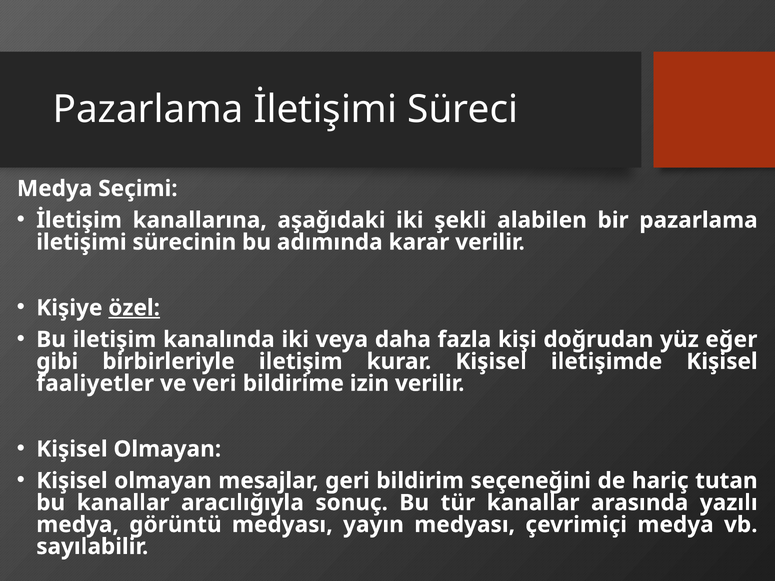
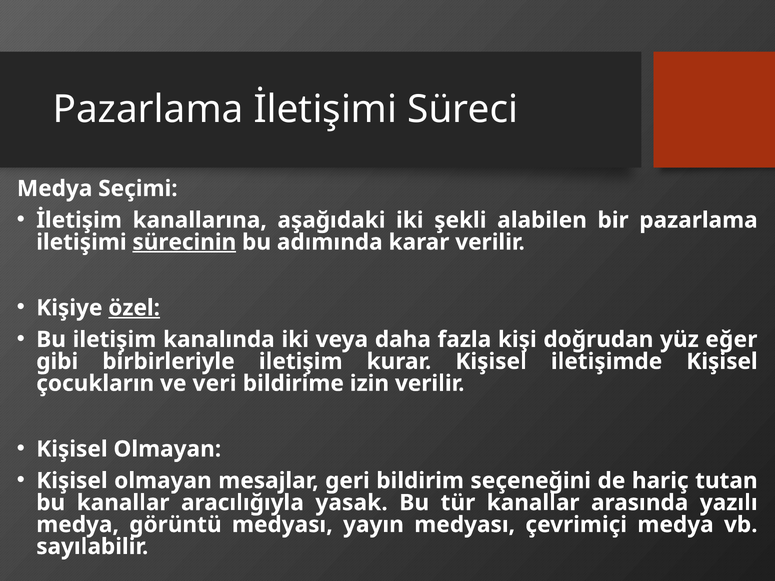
sürecinin underline: none -> present
faaliyetler: faaliyetler -> çocukların
sonuç: sonuç -> yasak
